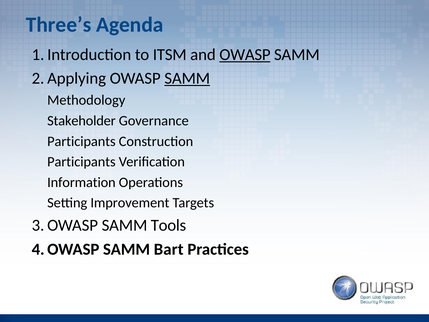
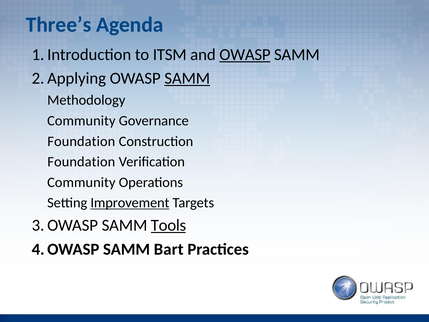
Stakeholder at (81, 121): Stakeholder -> Community
Participants at (81, 141): Participants -> Foundation
Participants at (81, 162): Participants -> Foundation
Information at (81, 182): Information -> Community
Improvement underline: none -> present
Tools underline: none -> present
